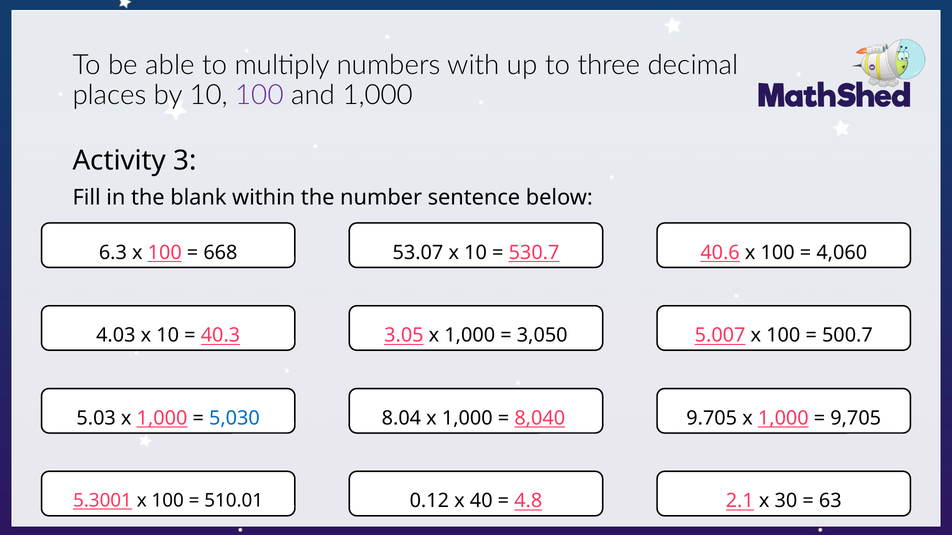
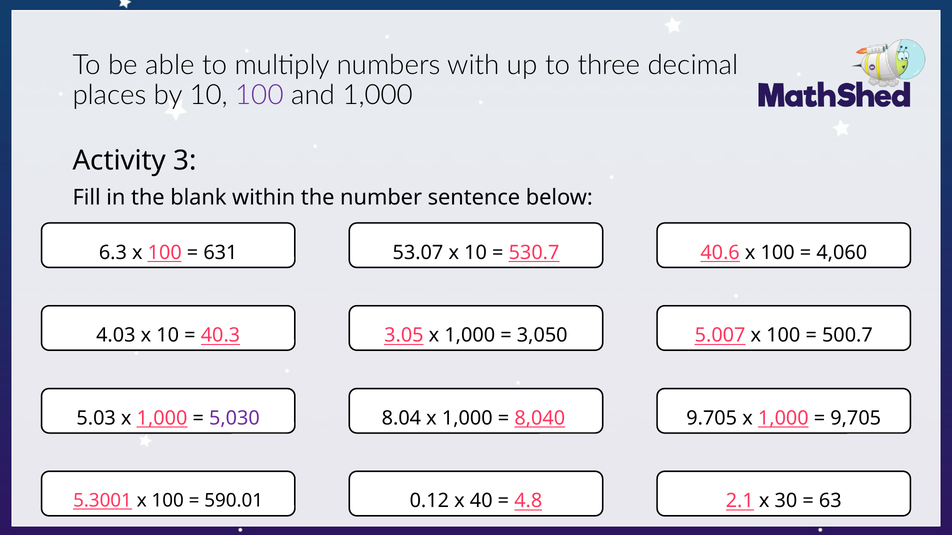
668: 668 -> 631
5,030 colour: blue -> purple
510.01: 510.01 -> 590.01
